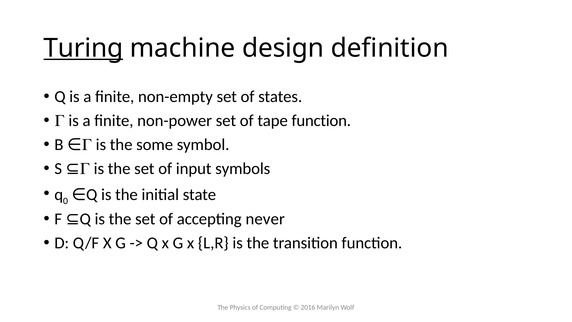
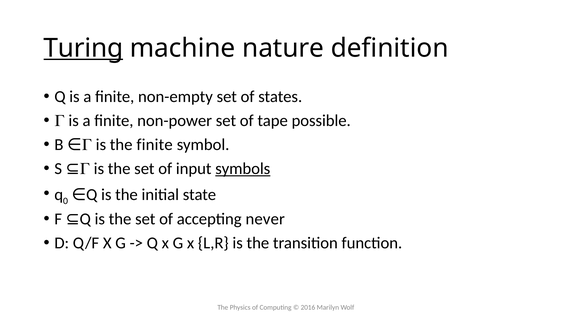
design: design -> nature
tape function: function -> possible
the some: some -> finite
symbols underline: none -> present
